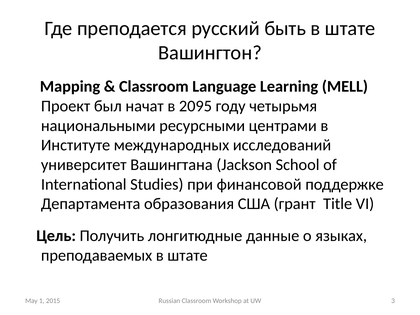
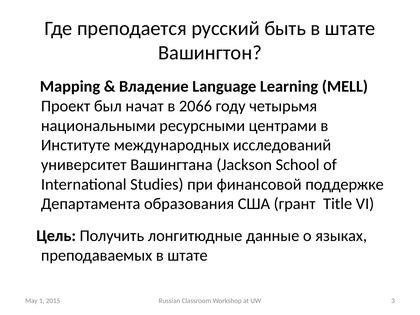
Classroom at (154, 87): Classroom -> Владение
2095: 2095 -> 2066
